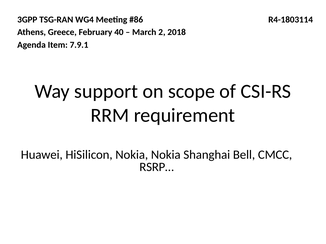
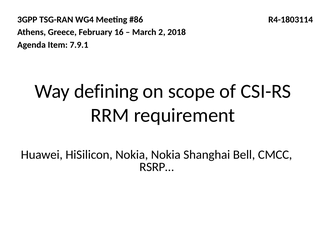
40: 40 -> 16
support: support -> defining
